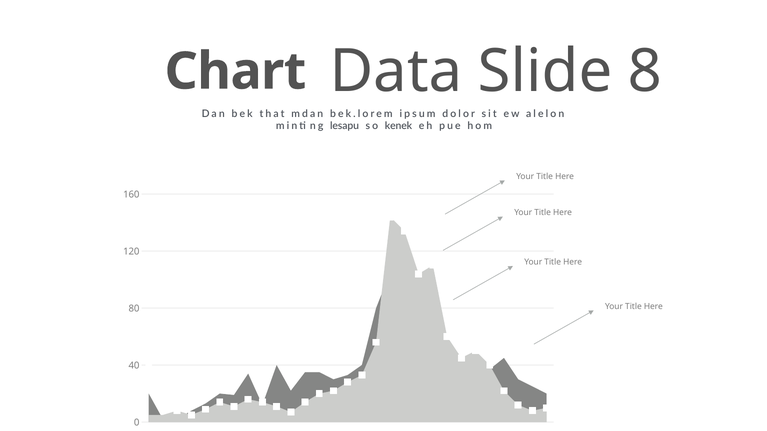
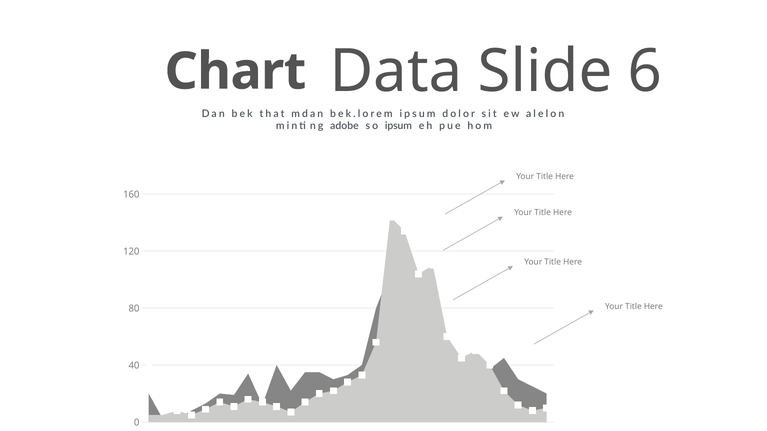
8: 8 -> 6
lesapu: lesapu -> adobe
so kenek: kenek -> ipsum
